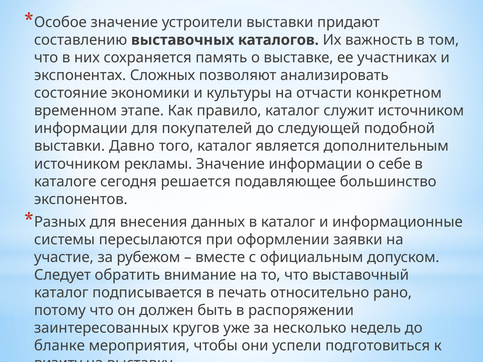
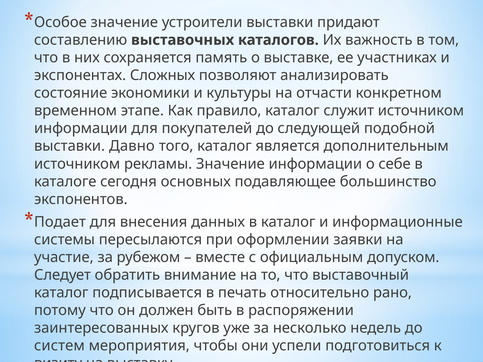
решается: решается -> основных
Разных: Разных -> Подает
бланке: бланке -> систем
